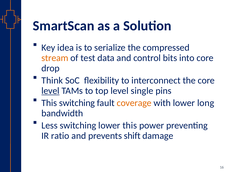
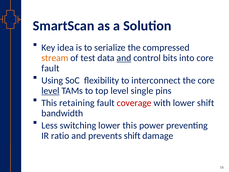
and at (124, 58) underline: none -> present
drop at (50, 68): drop -> fault
Think: Think -> Using
This switching: switching -> retaining
coverage colour: orange -> red
lower long: long -> shift
